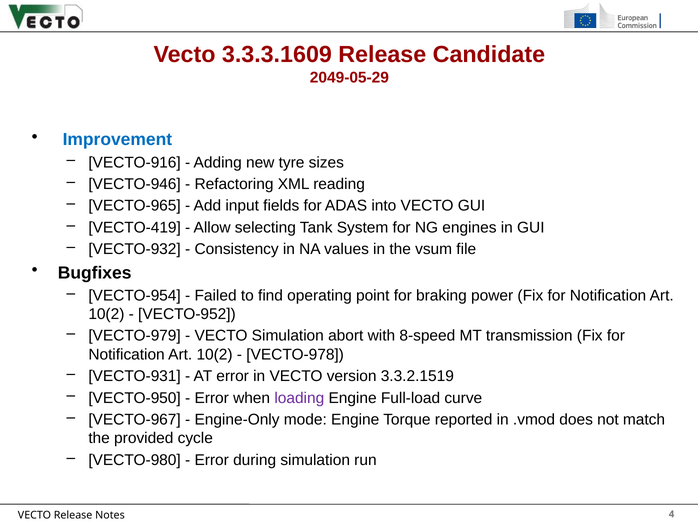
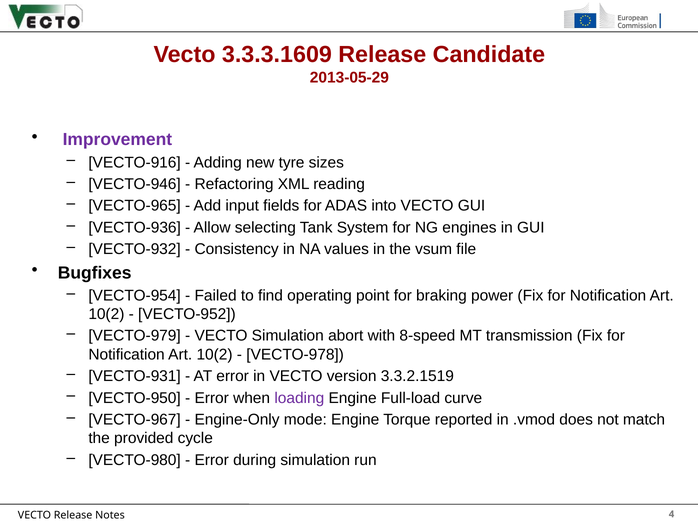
2049-05-29: 2049-05-29 -> 2013-05-29
Improvement colour: blue -> purple
VECTO-419: VECTO-419 -> VECTO-936
